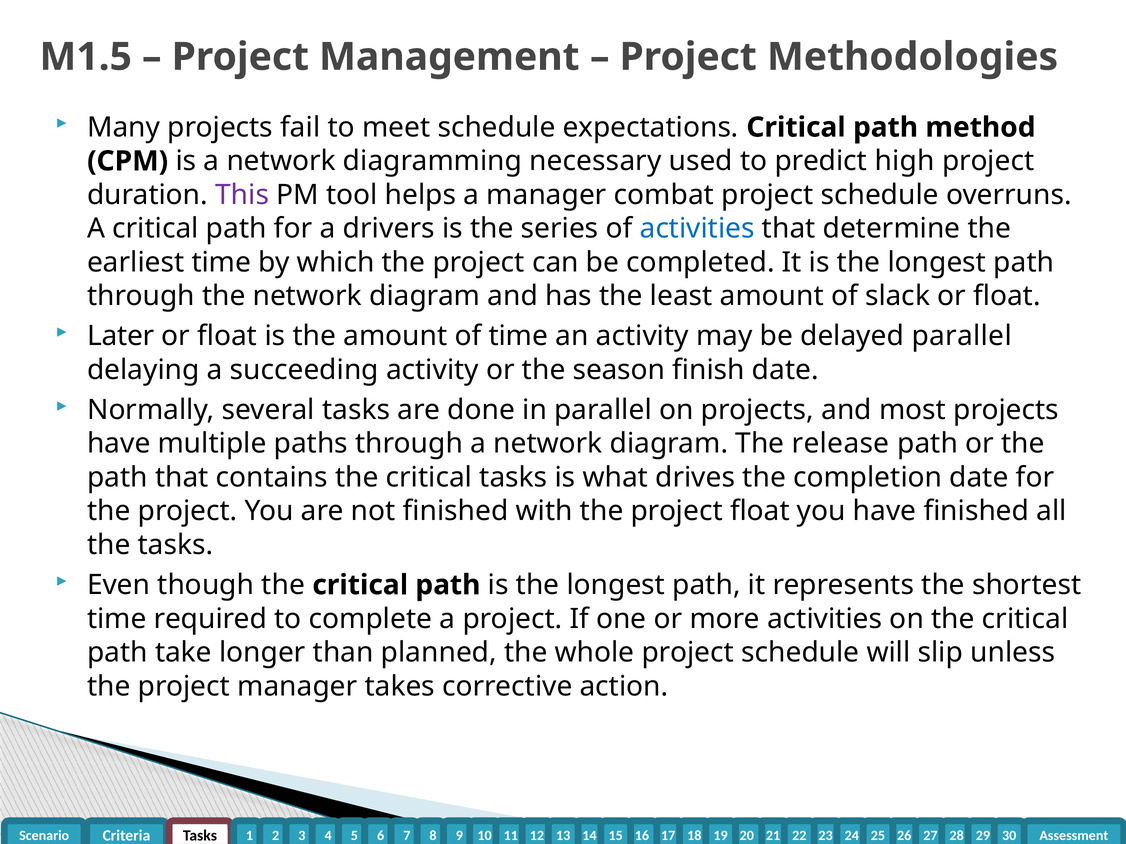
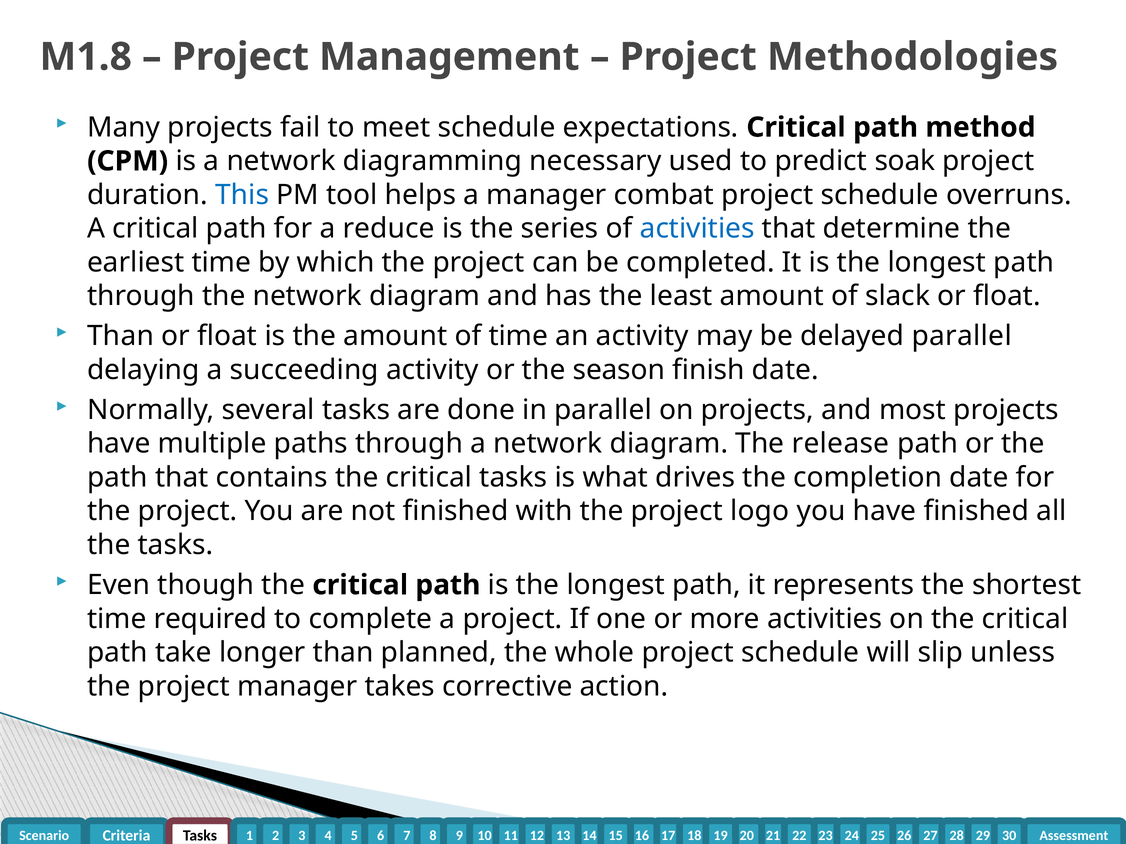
M1.5: M1.5 -> M1.8
high: high -> soak
This colour: purple -> blue
drivers: drivers -> reduce
Later at (121, 336): Later -> Than
project float: float -> logo
